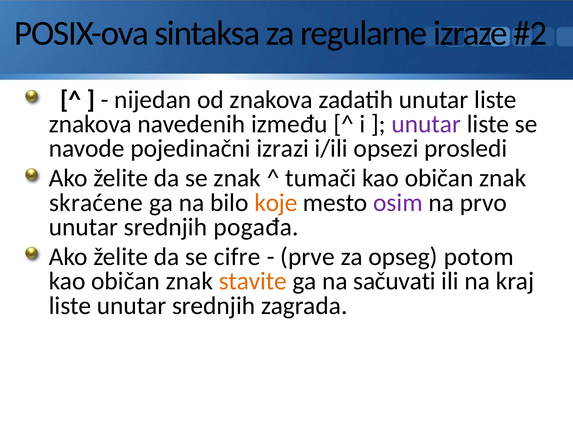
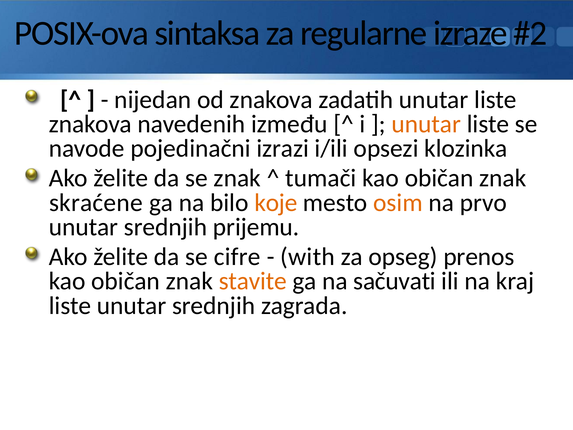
unutar at (426, 124) colour: purple -> orange
prosledi: prosledi -> klozinka
osim colour: purple -> orange
pogađa: pogađa -> prijemu
prve: prve -> with
potom: potom -> prenos
